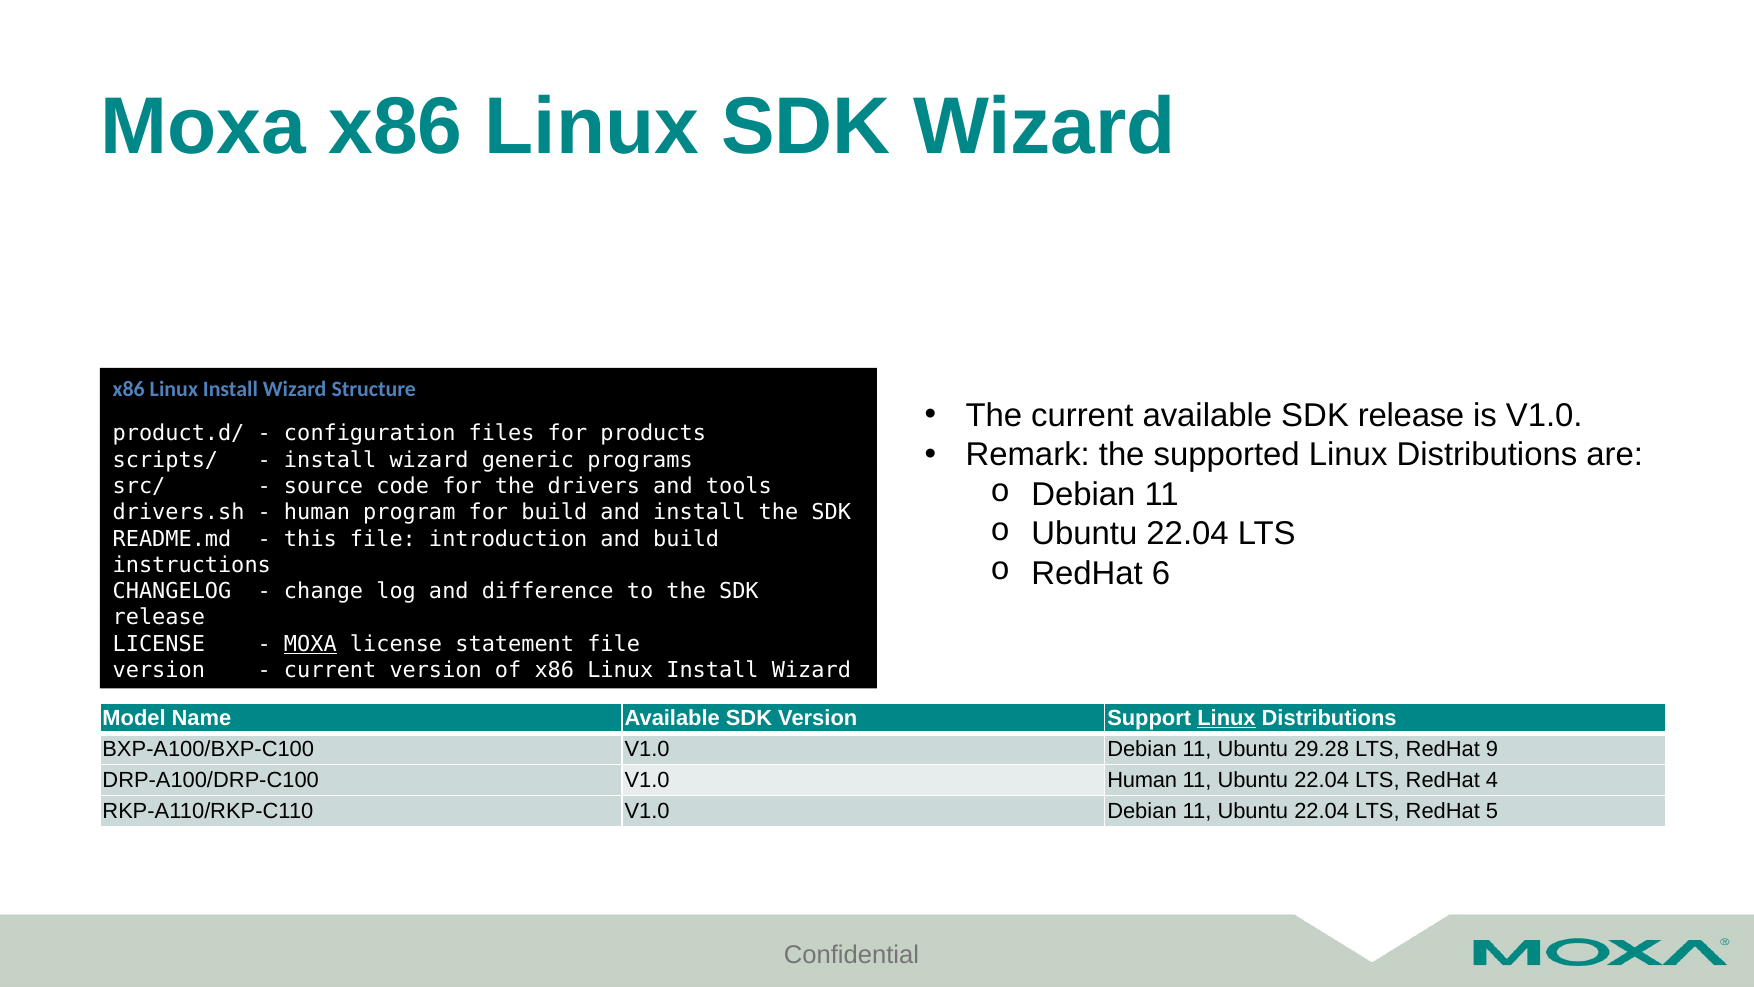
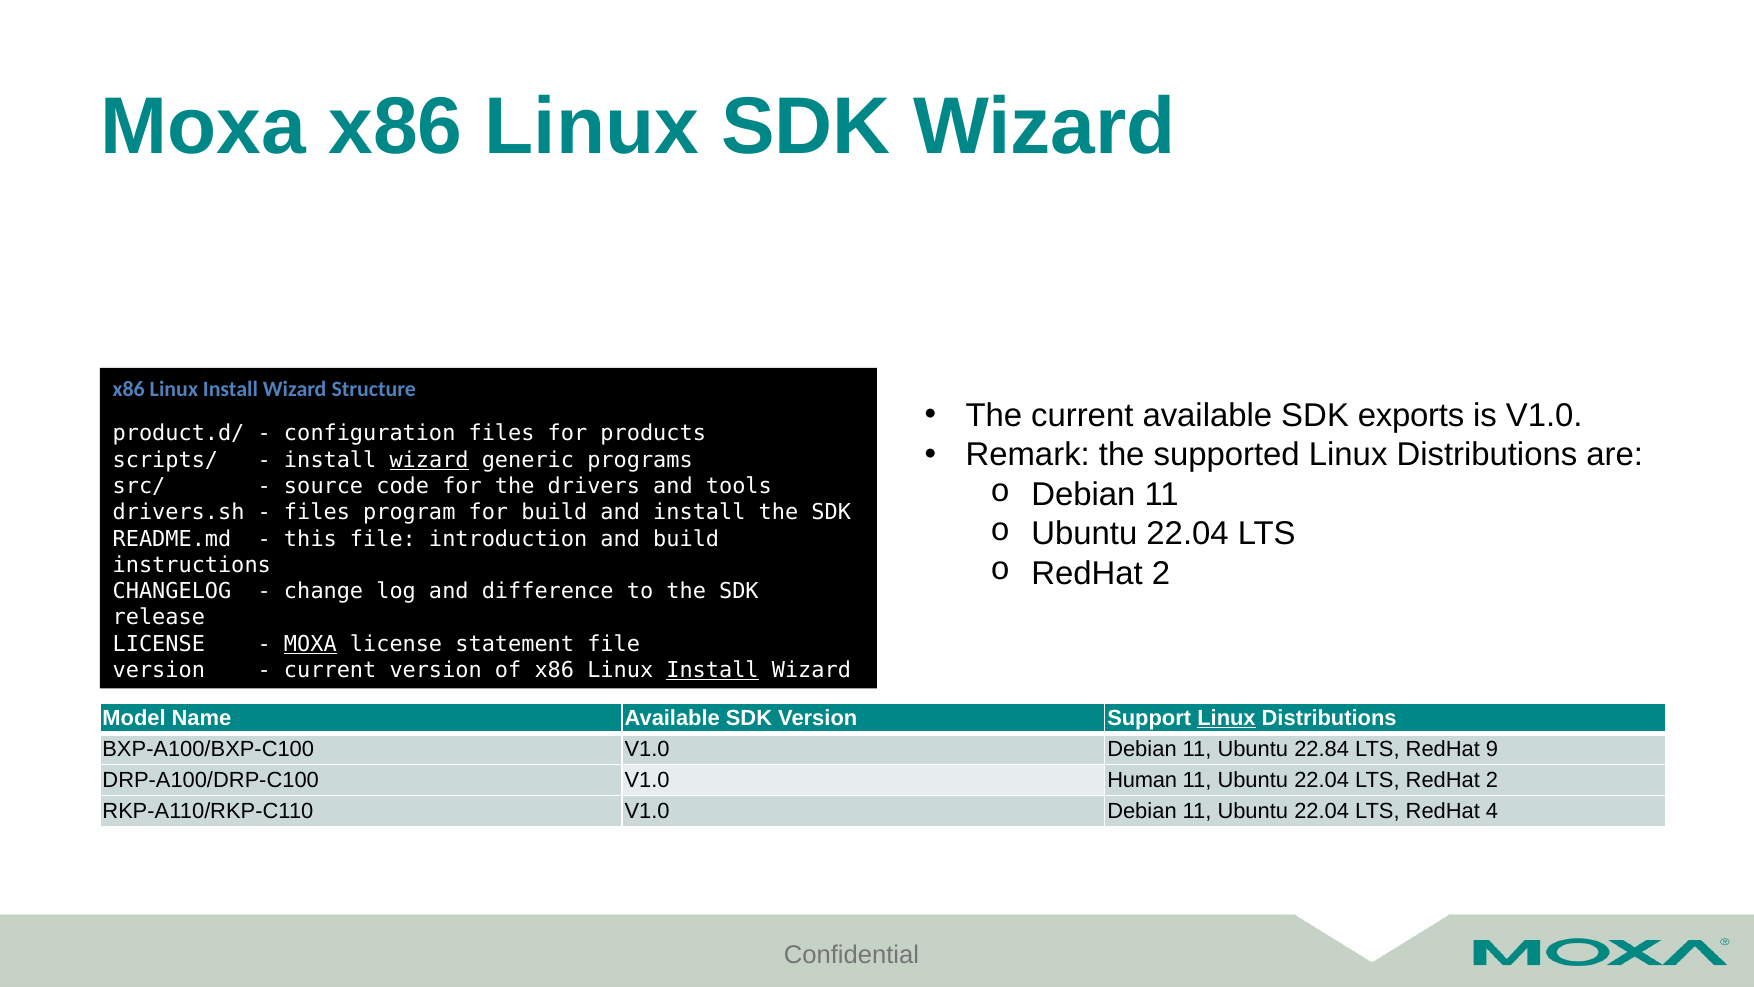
available SDK release: release -> exports
wizard at (429, 460) underline: none -> present
human at (317, 512): human -> files
6 at (1161, 573): 6 -> 2
Install at (712, 670) underline: none -> present
29.28: 29.28 -> 22.84
LTS RedHat 4: 4 -> 2
5: 5 -> 4
